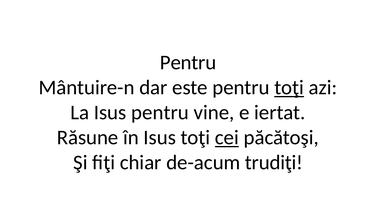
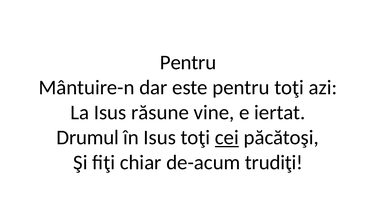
toţi at (289, 88) underline: present -> none
Isus pentru: pentru -> răsune
Răsune: Răsune -> Drumul
